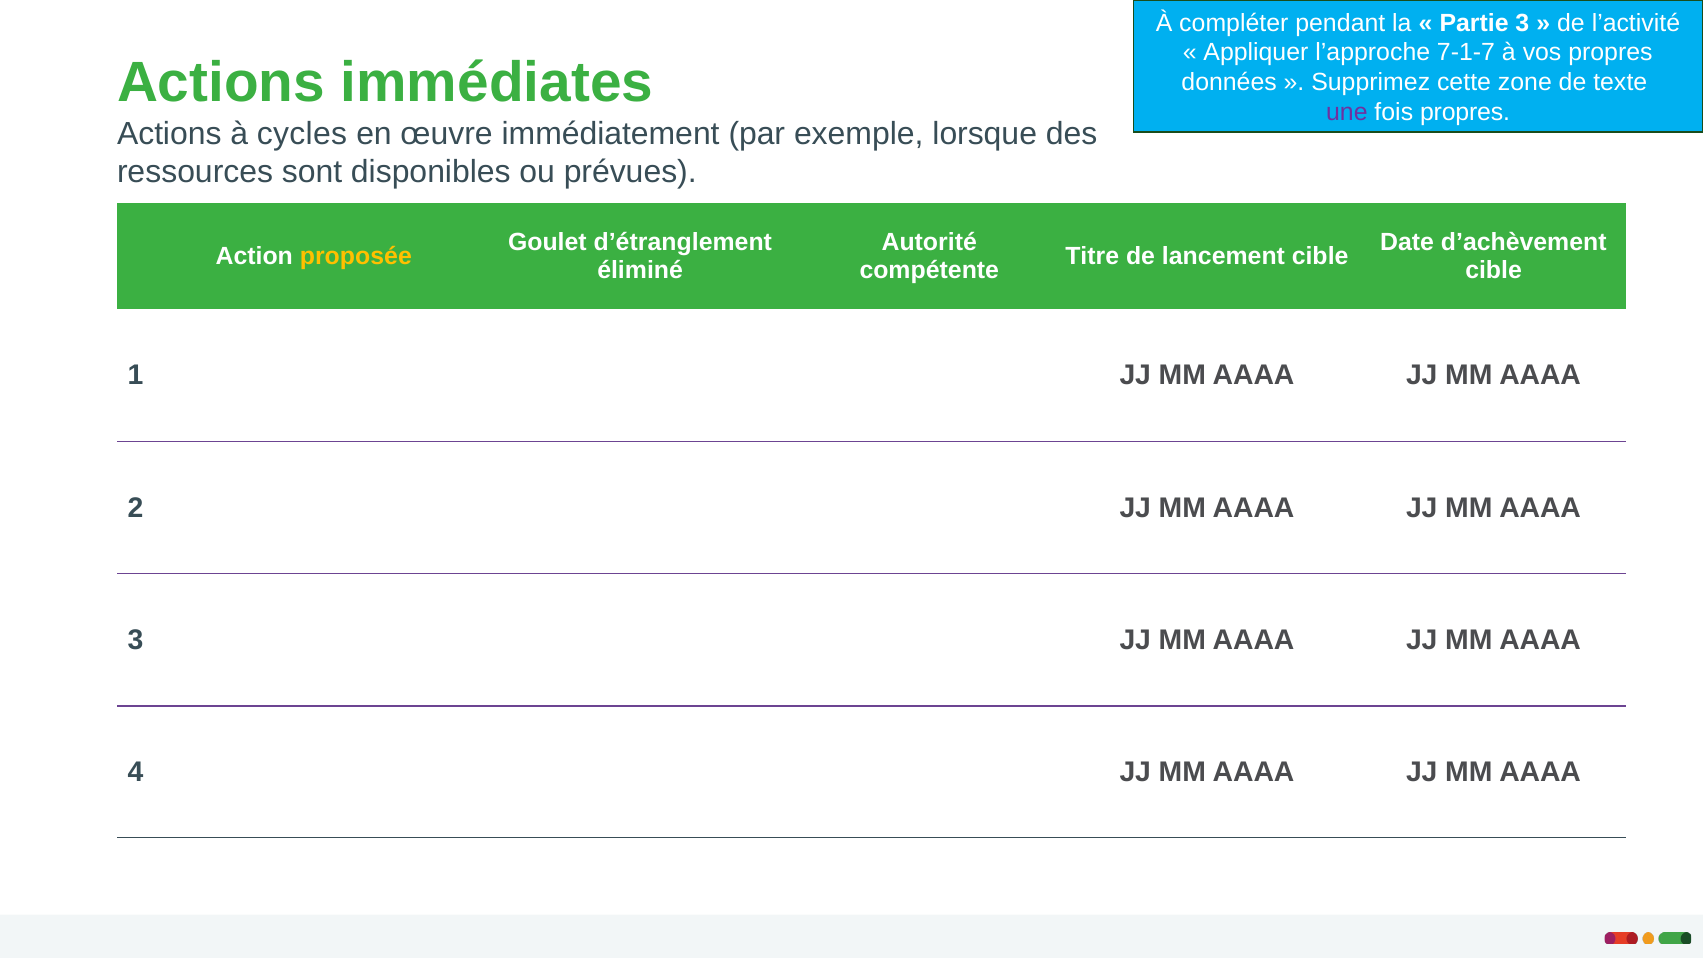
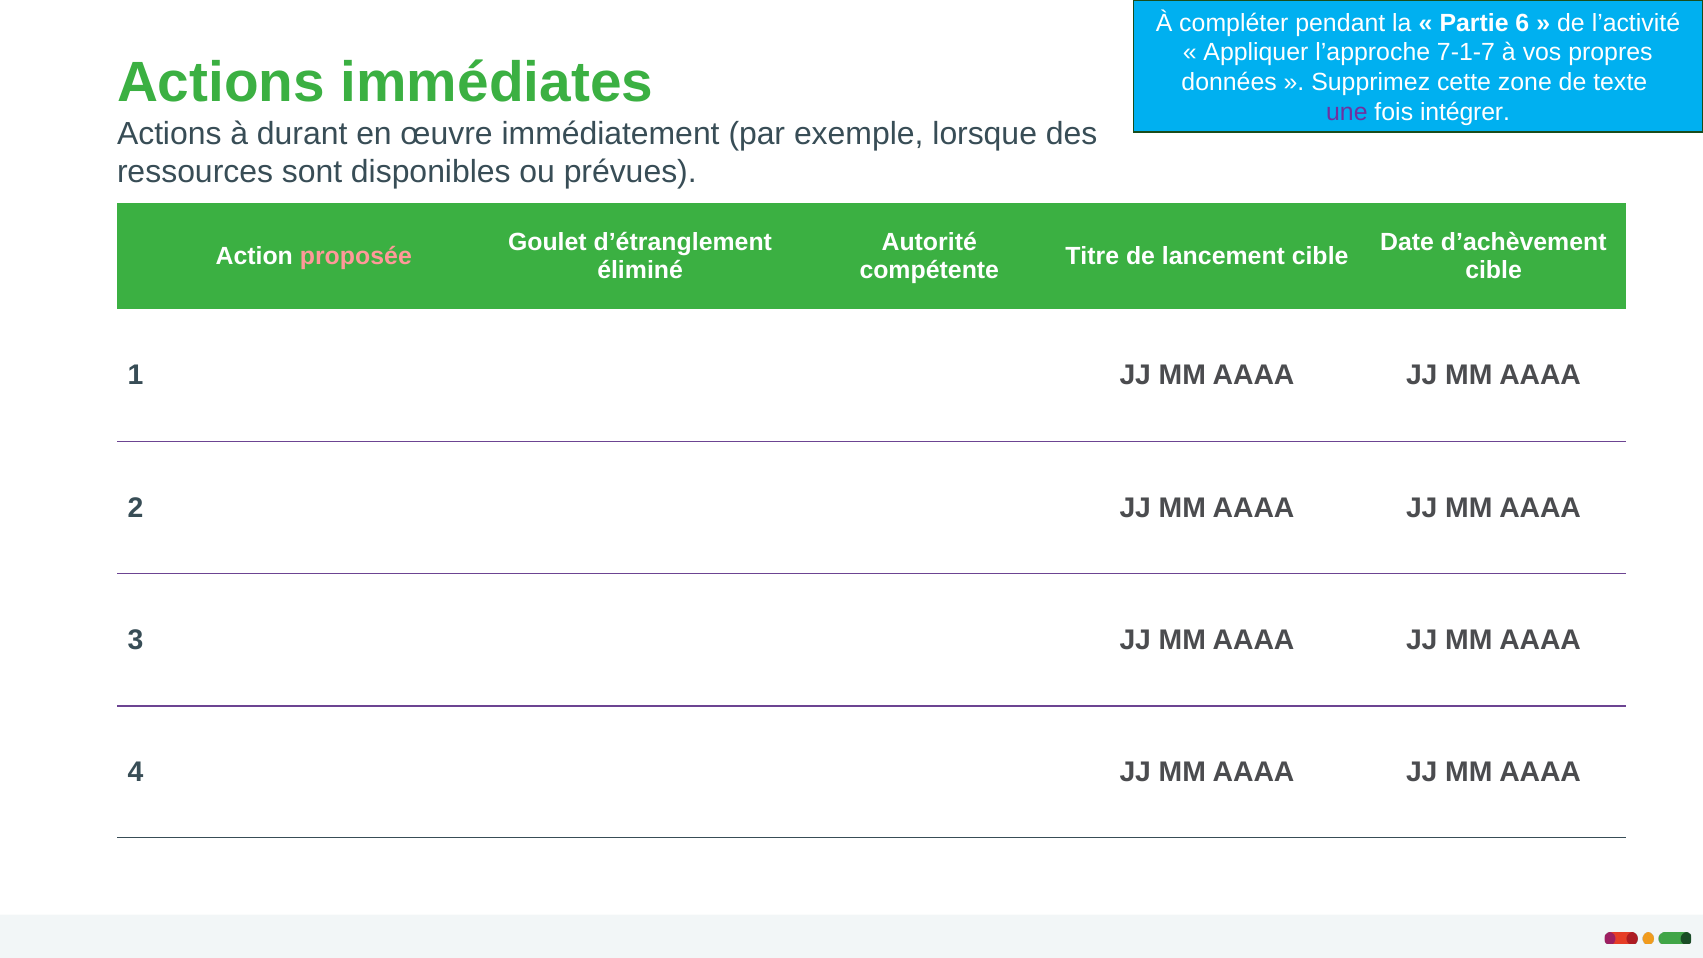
Partie 3: 3 -> 6
fois propres: propres -> intégrer
cycles: cycles -> durant
proposée colour: yellow -> pink
